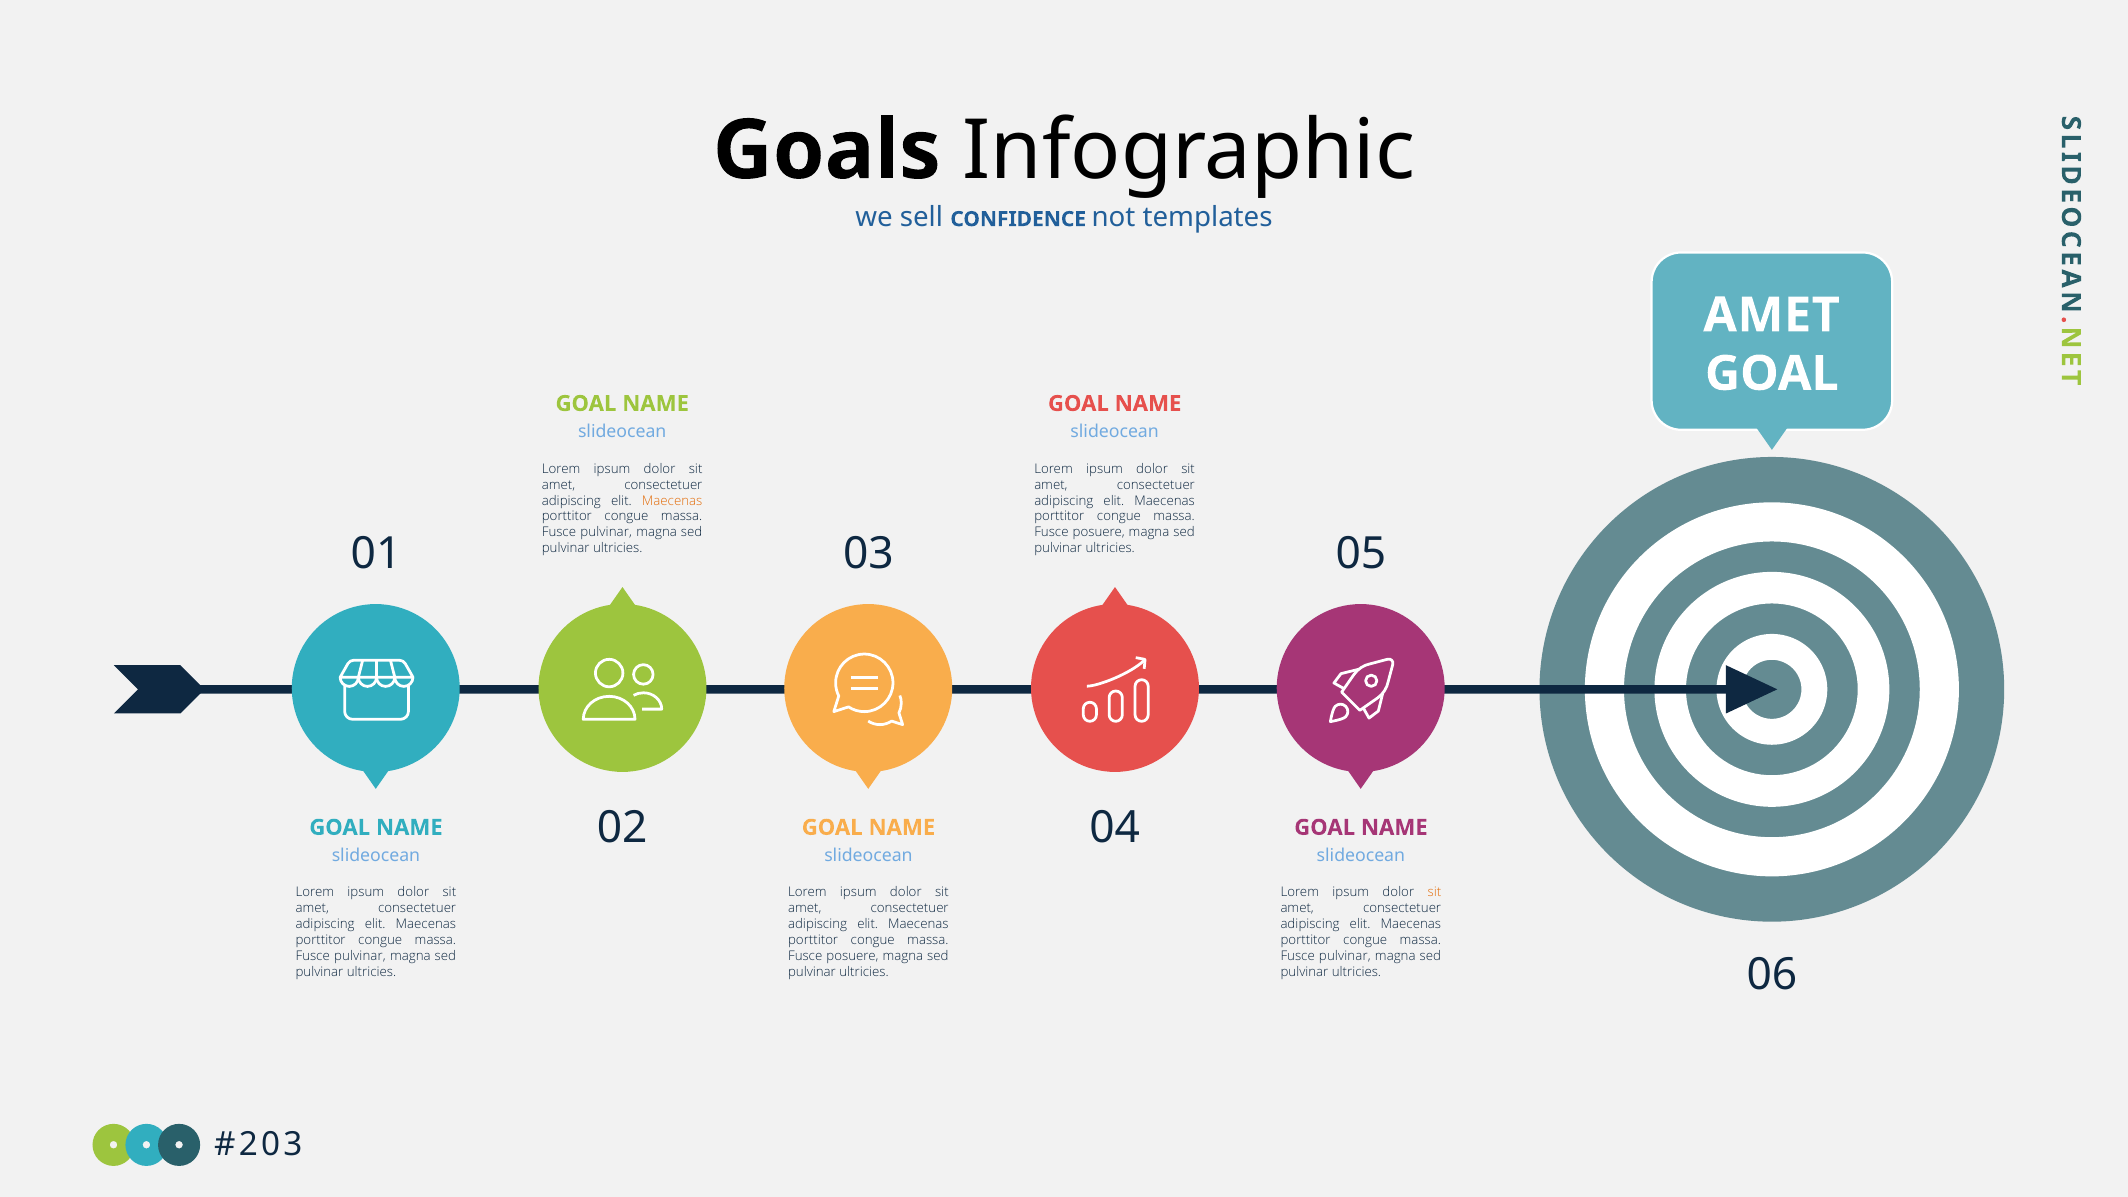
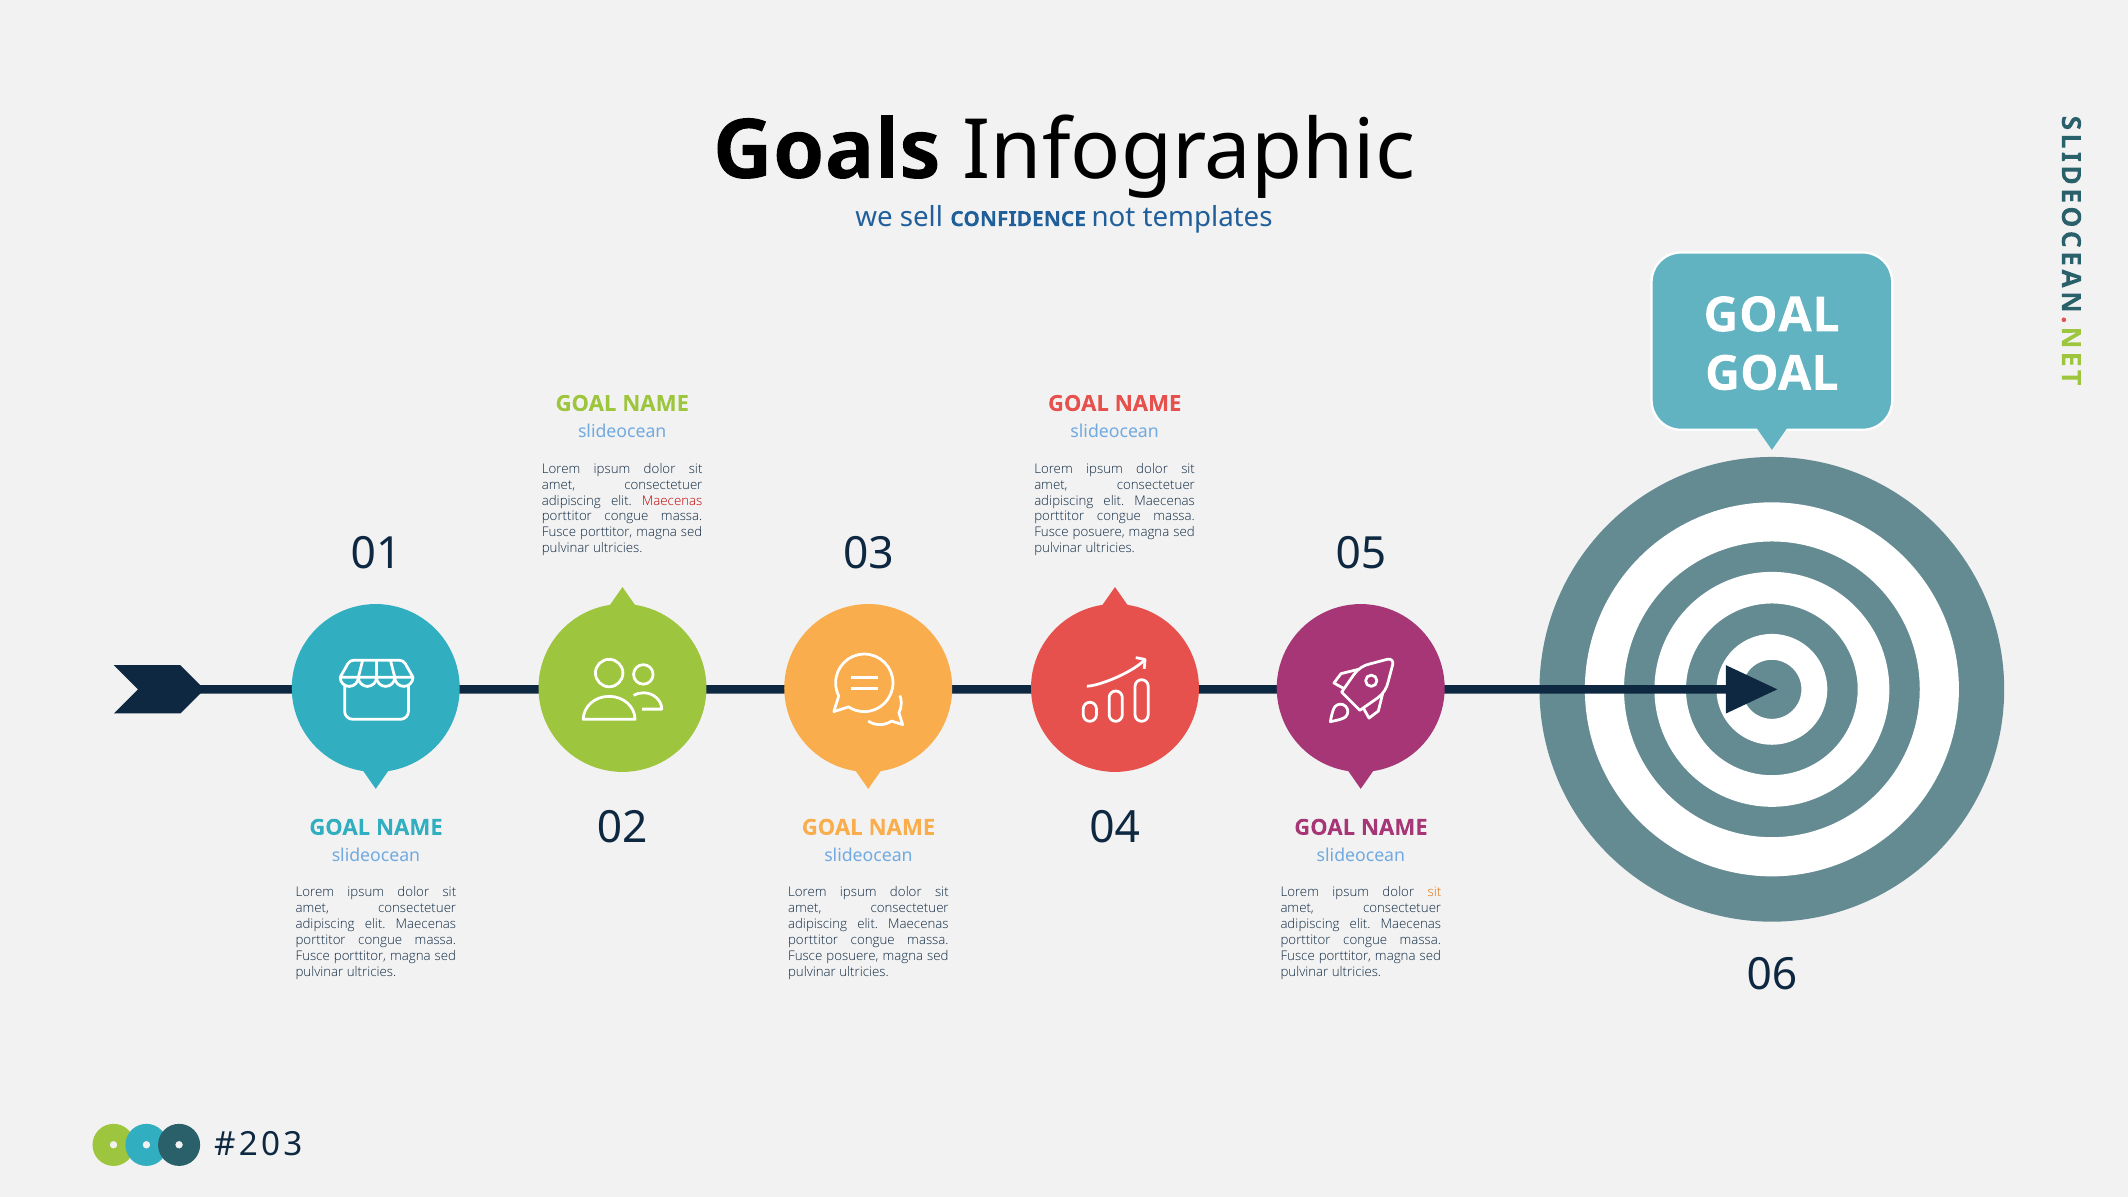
AMET at (1772, 315): AMET -> GOAL
Maecenas at (672, 501) colour: orange -> red
pulvinar at (606, 533): pulvinar -> porttitor
pulvinar at (360, 956): pulvinar -> porttitor
pulvinar at (1345, 956): pulvinar -> porttitor
